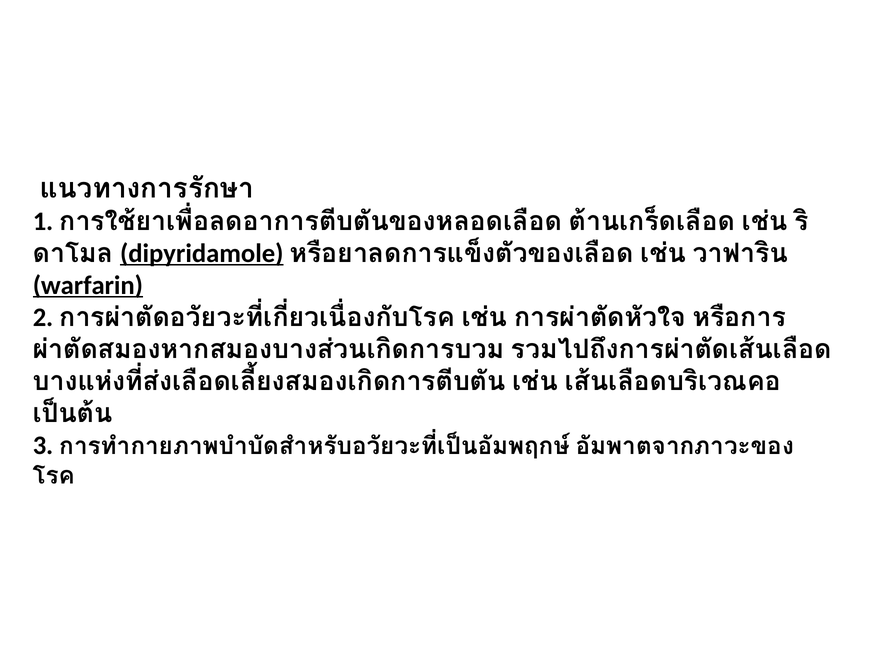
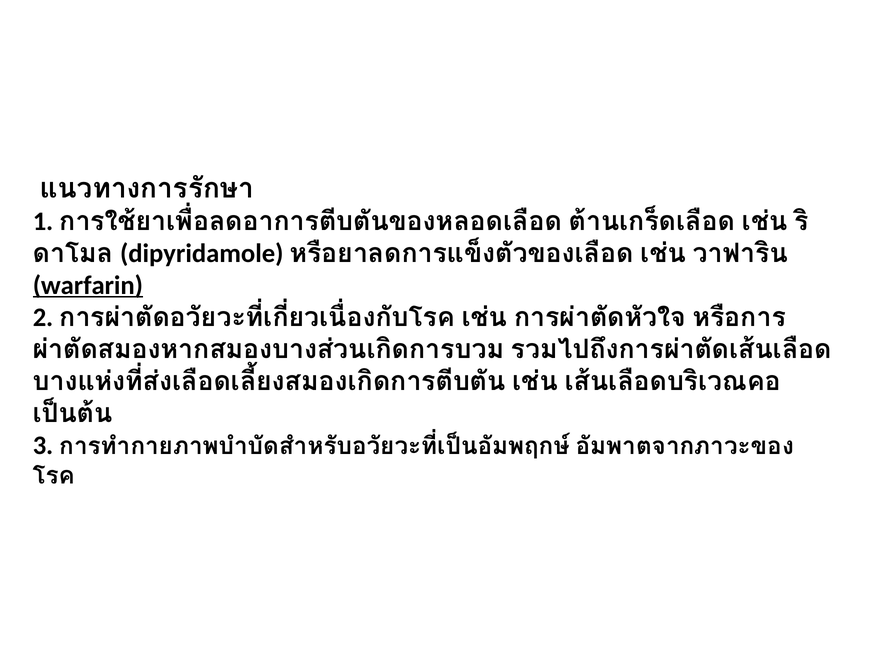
dipyridamole underline: present -> none
